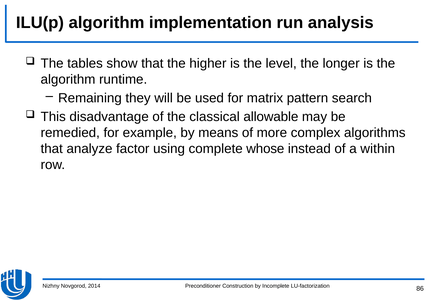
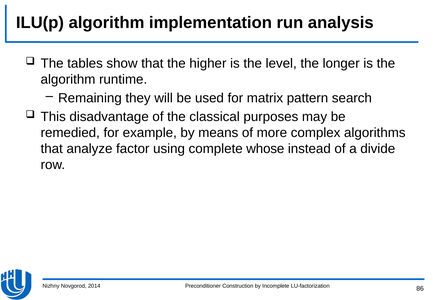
allowable: allowable -> purposes
within: within -> divide
